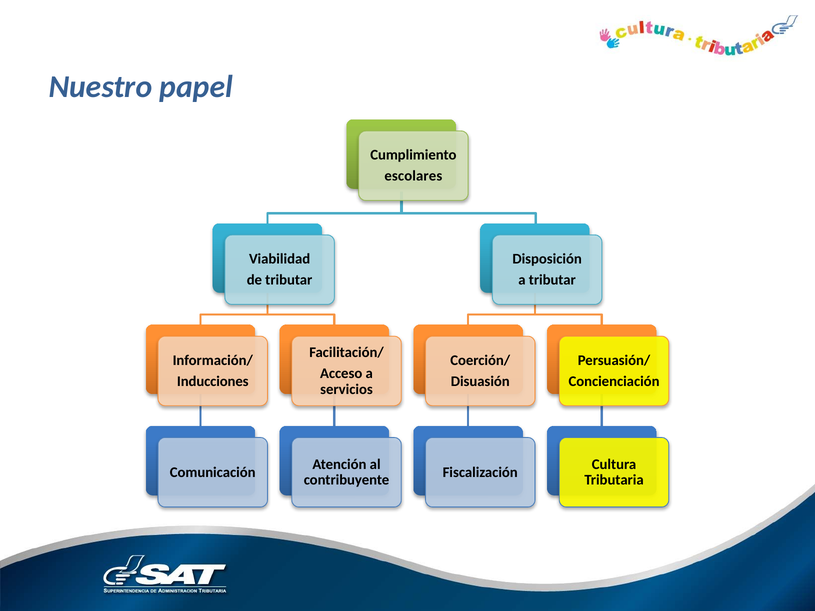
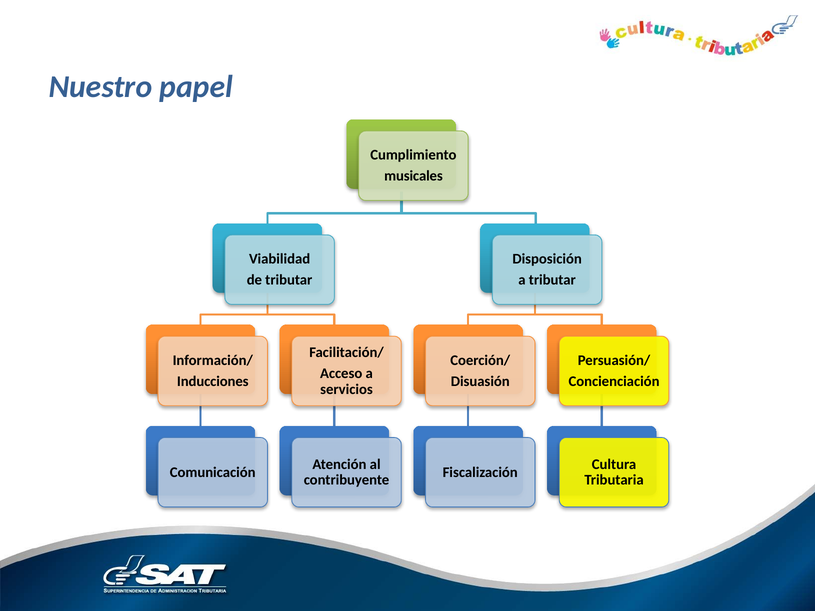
escolares: escolares -> musicales
